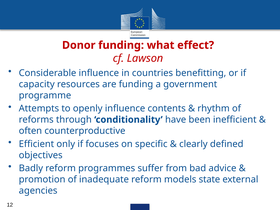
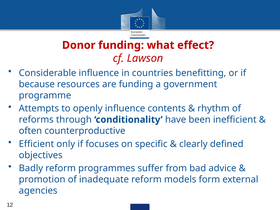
capacity: capacity -> because
state: state -> form
